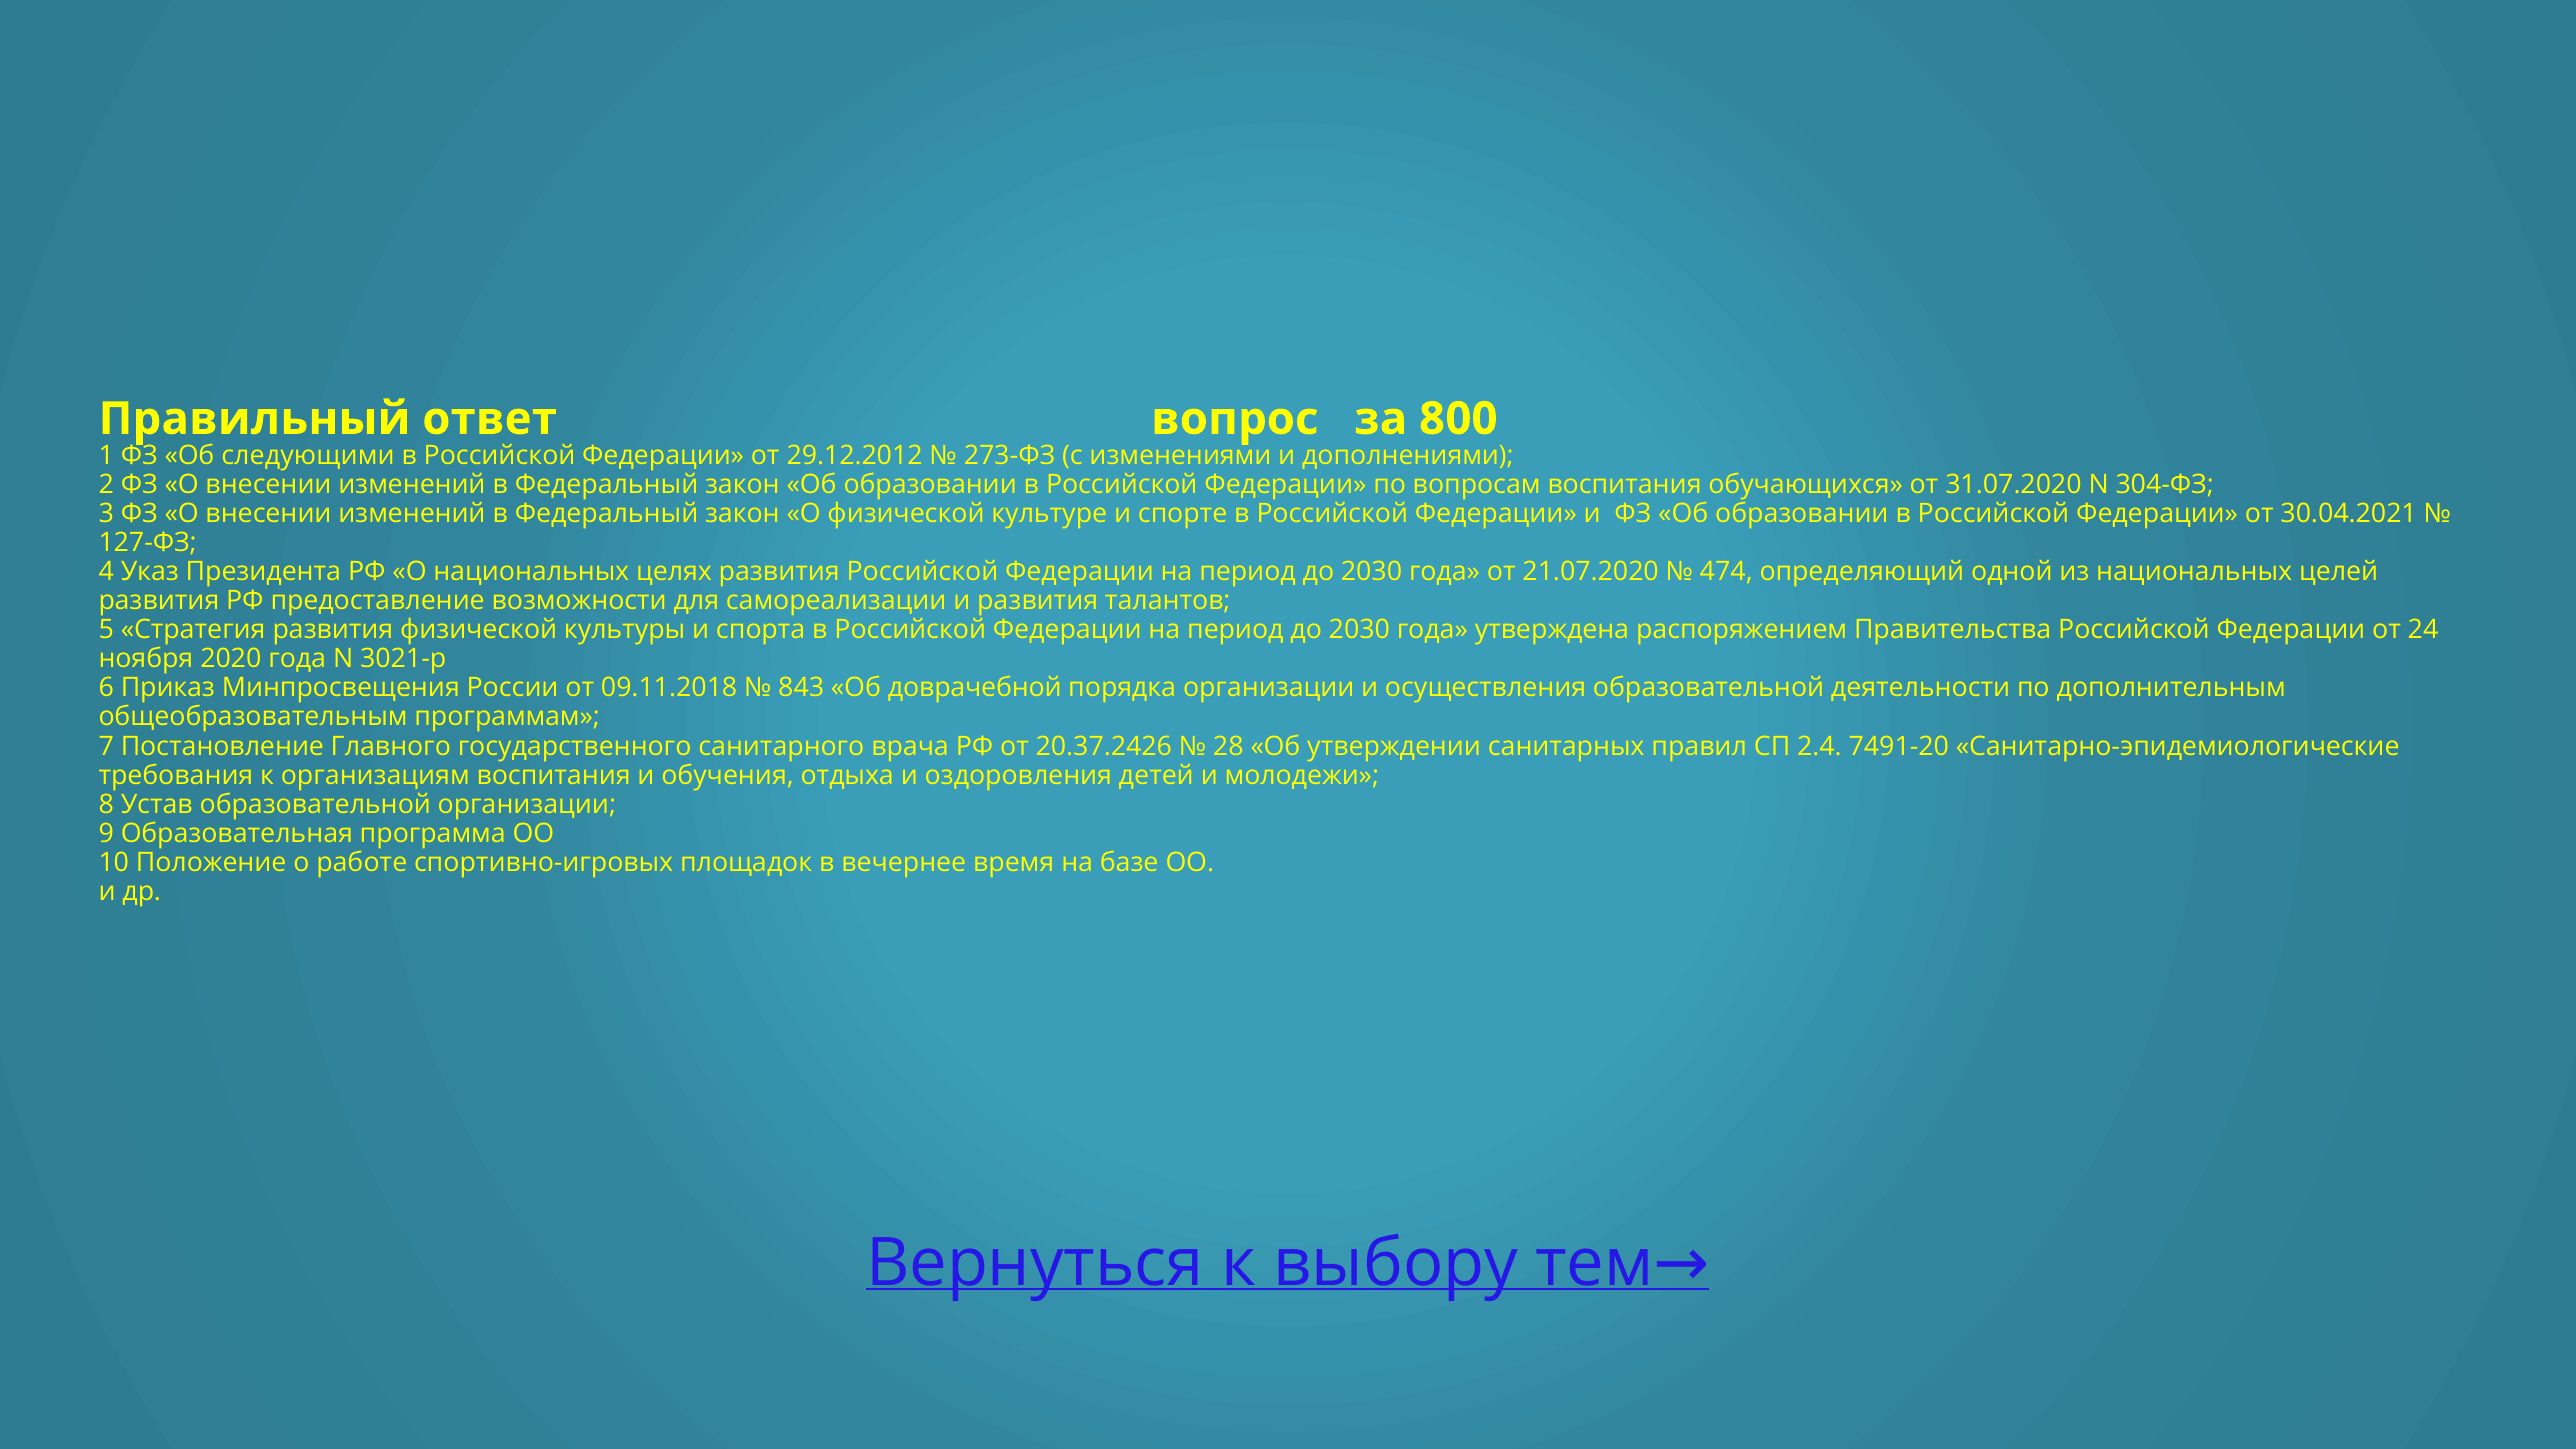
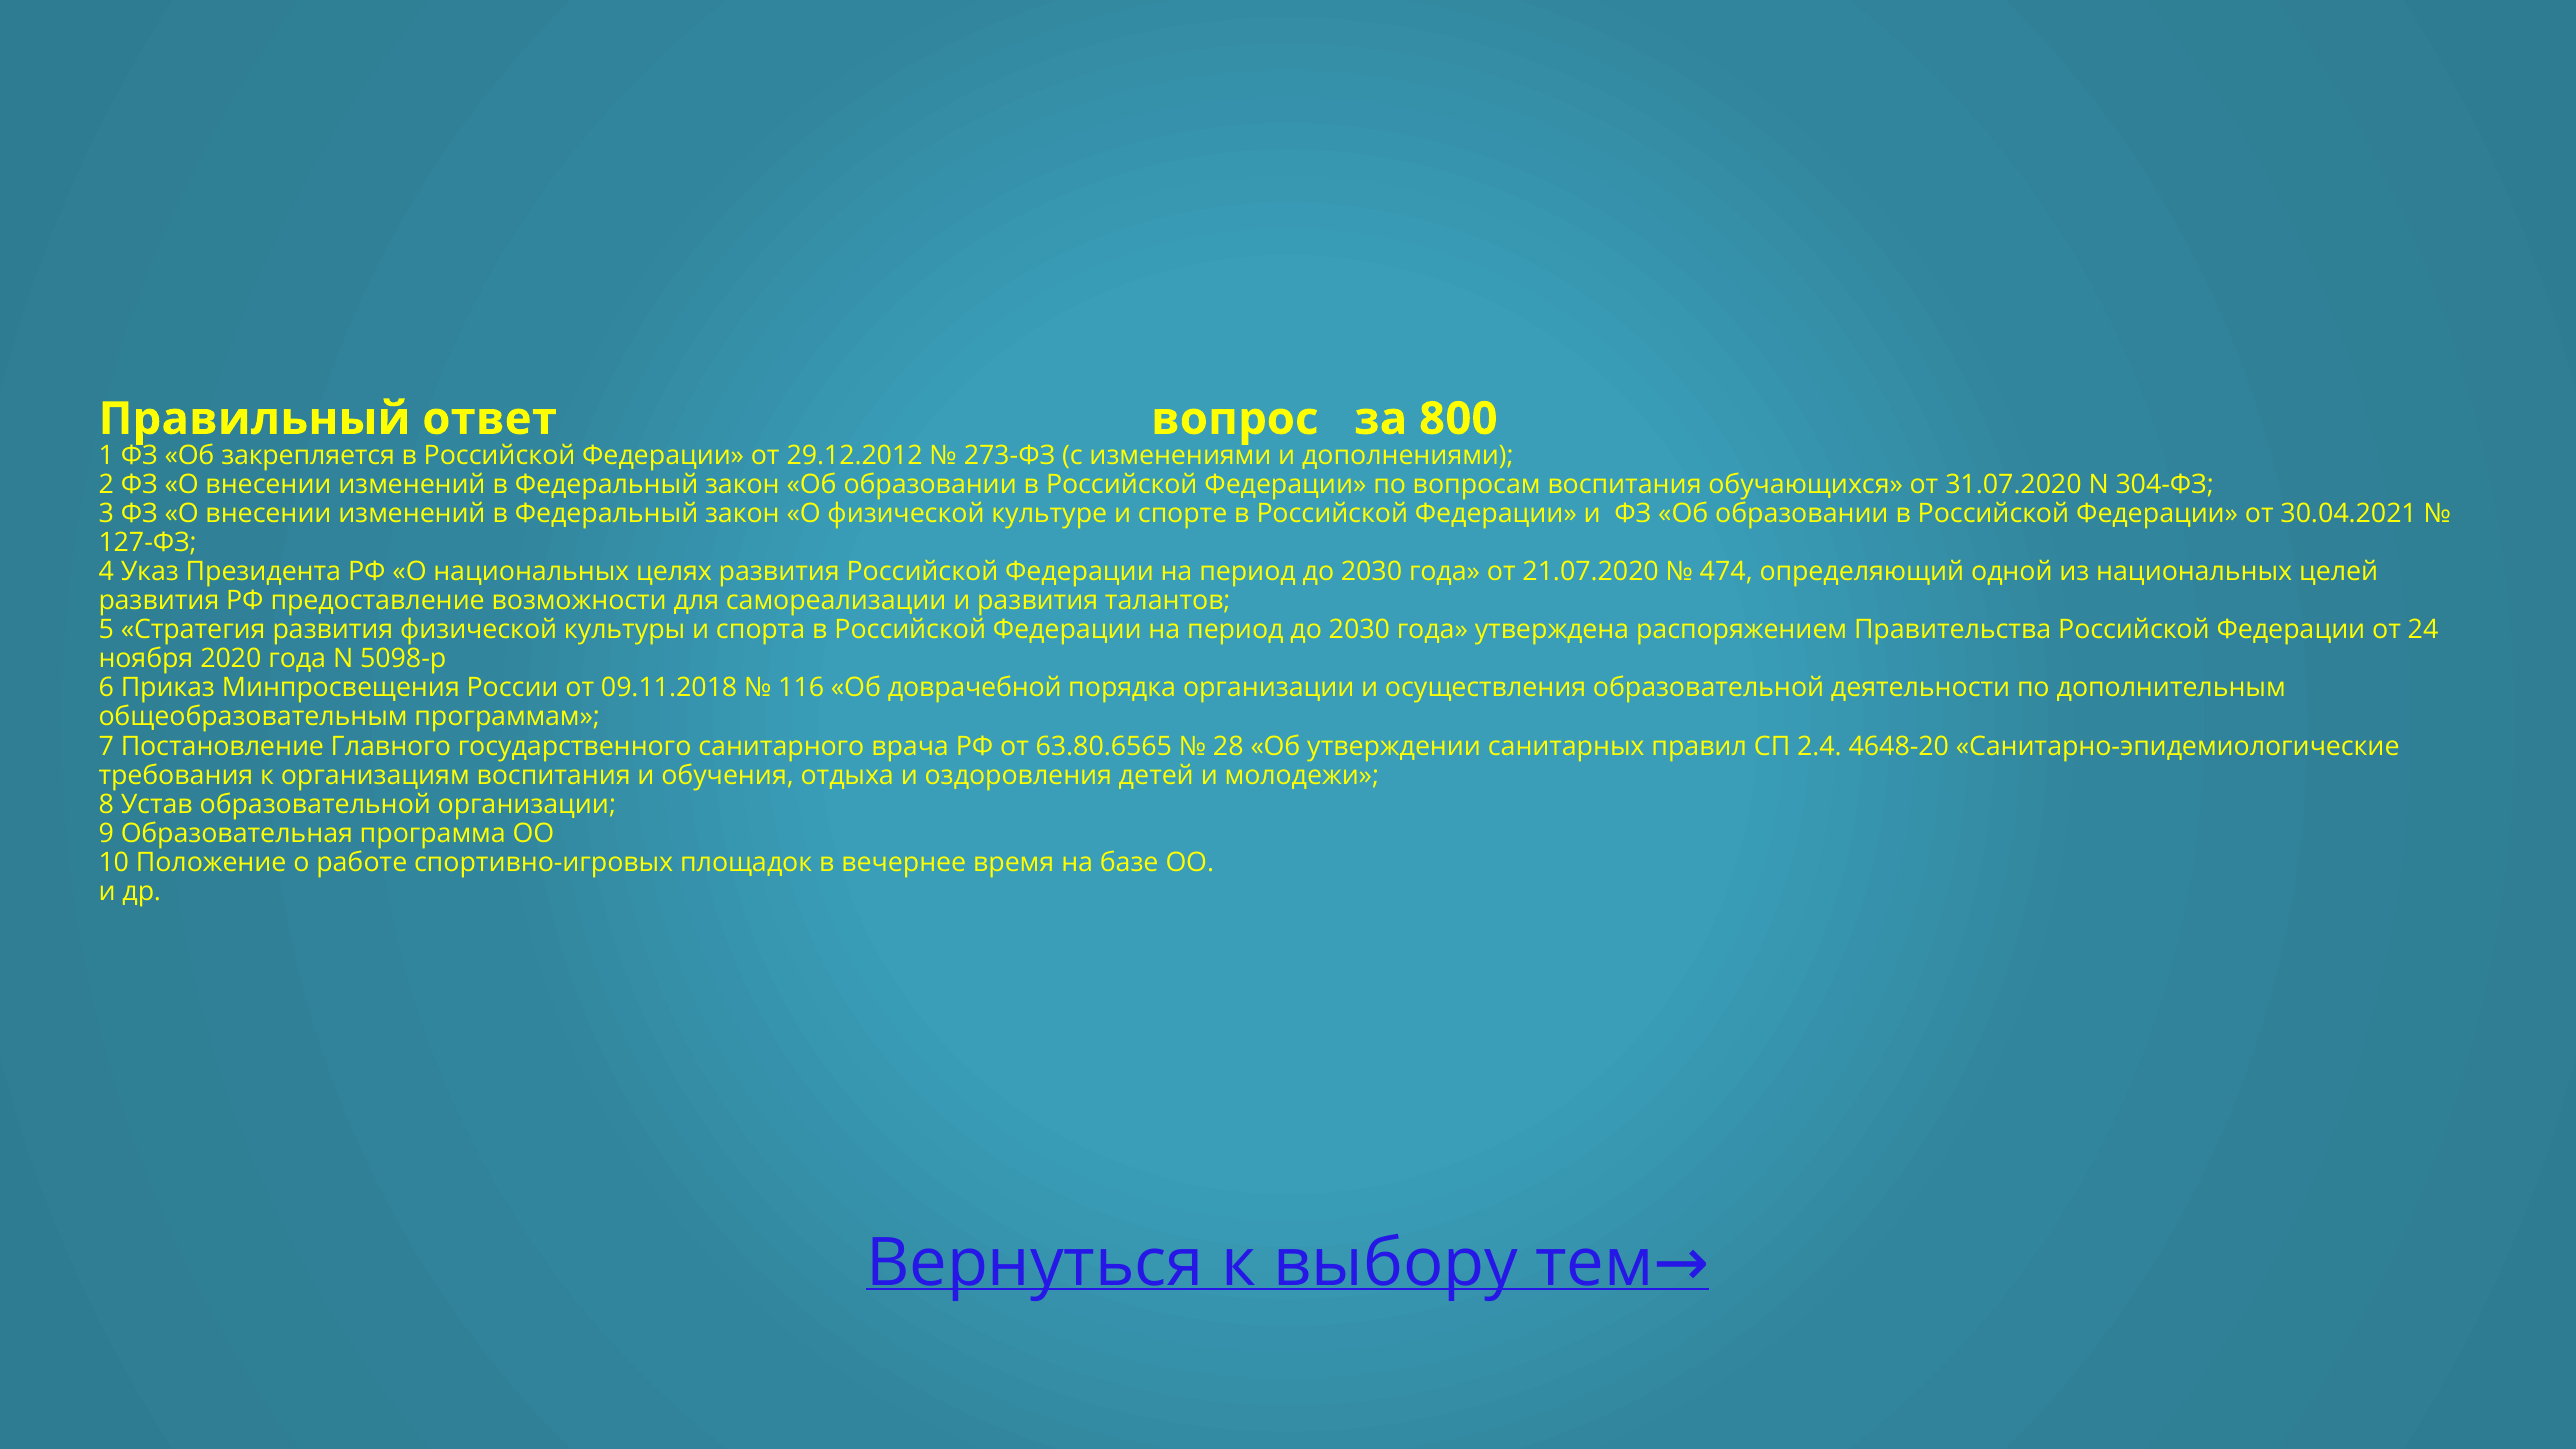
следующими: следующими -> закрепляется
3021-р: 3021-р -> 5098-р
843: 843 -> 116
20.37.2426: 20.37.2426 -> 63.80.6565
7491-20: 7491-20 -> 4648-20
